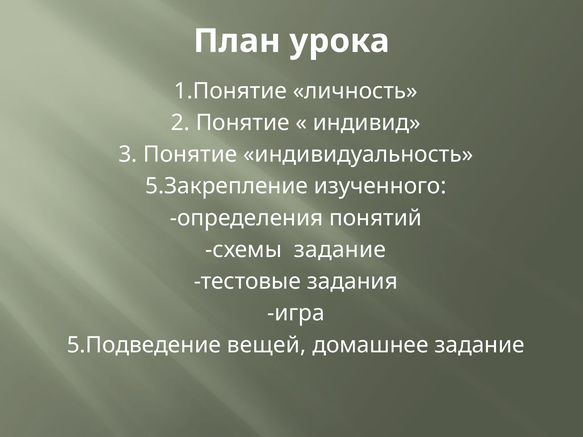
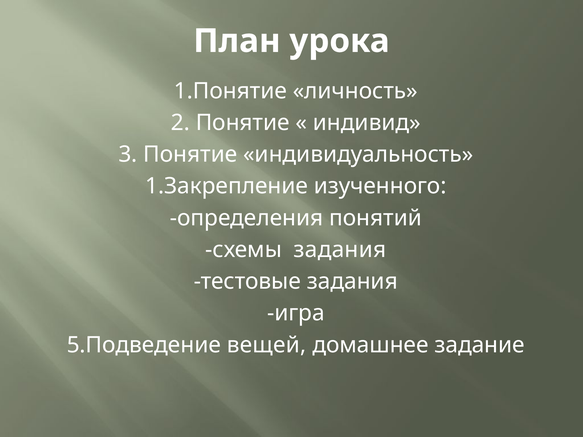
5.Закрепление: 5.Закрепление -> 1.Закрепление
схемы задание: задание -> задания
